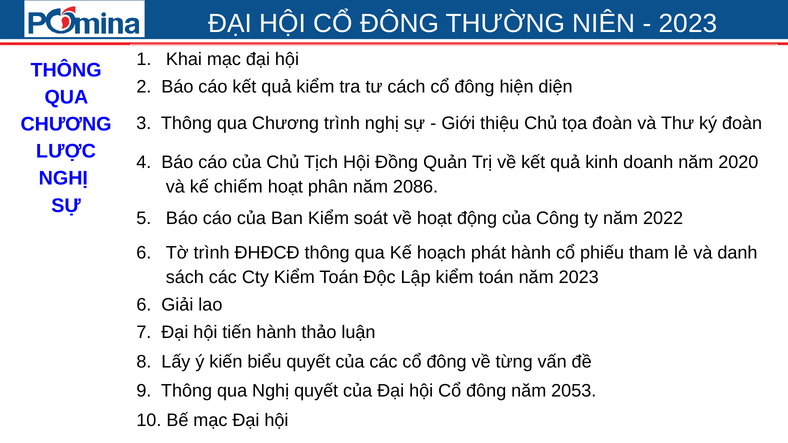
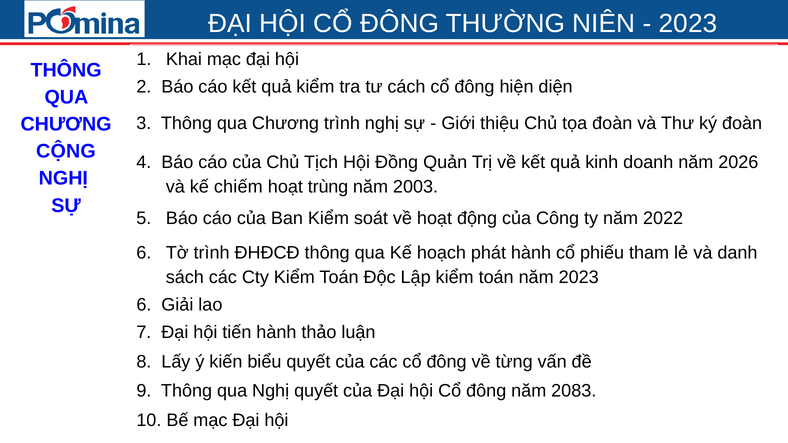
LƯỢC: LƯỢC -> CỘNG
2020: 2020 -> 2026
phân: phân -> trùng
2086: 2086 -> 2003
2053: 2053 -> 2083
